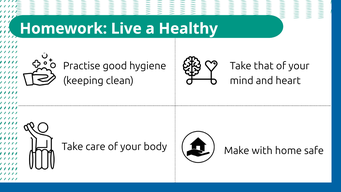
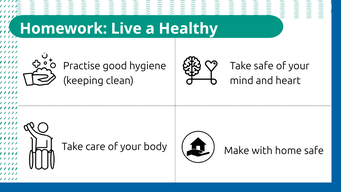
Take that: that -> safe
